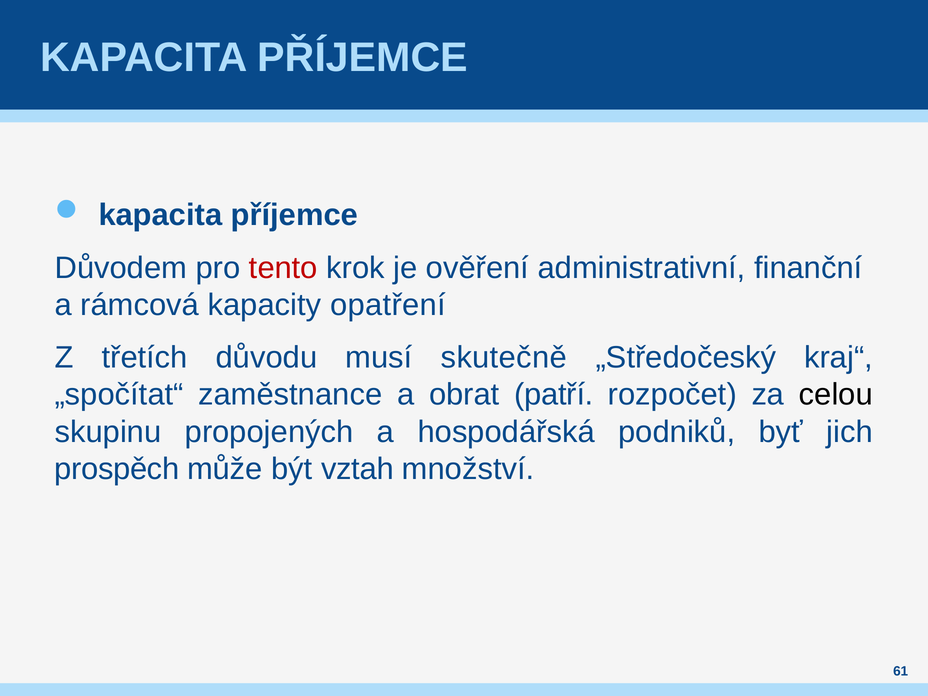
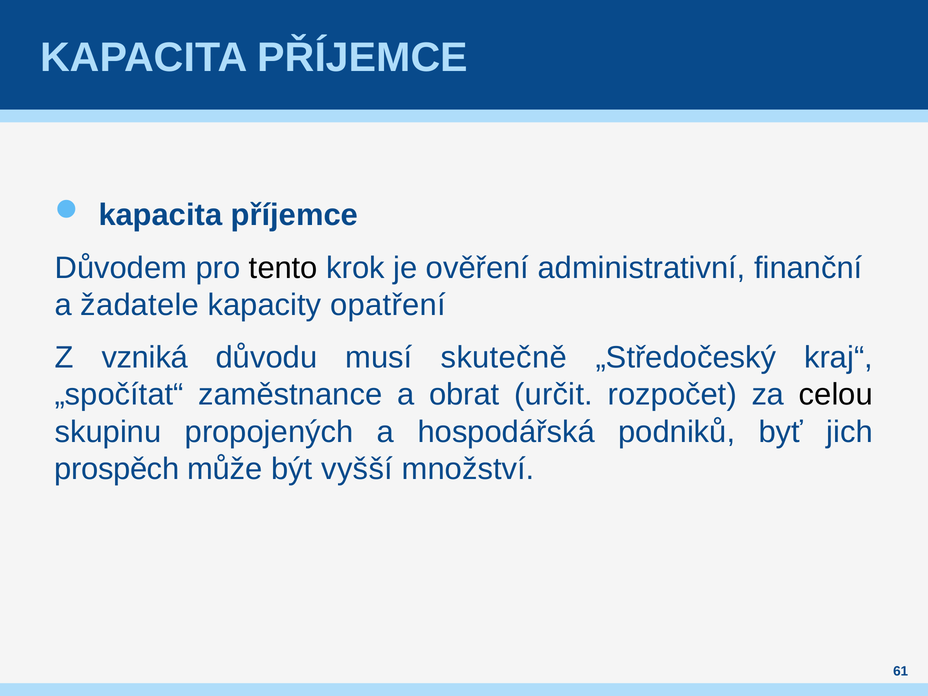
tento colour: red -> black
rámcová: rámcová -> žadatele
třetích: třetích -> vzniká
patří: patří -> určit
vztah: vztah -> vyšší
